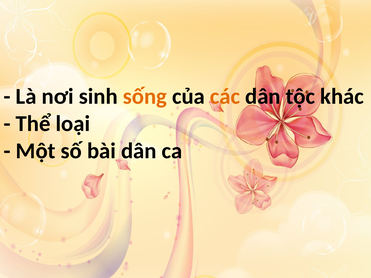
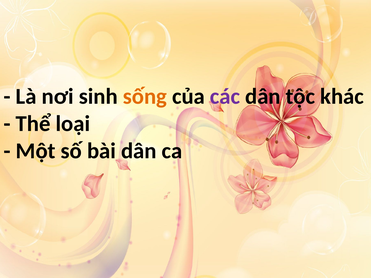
các colour: orange -> purple
